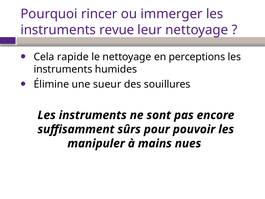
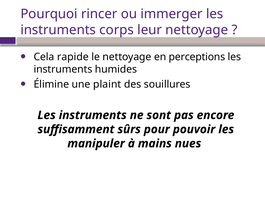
revue: revue -> corps
sueur: sueur -> plaint
